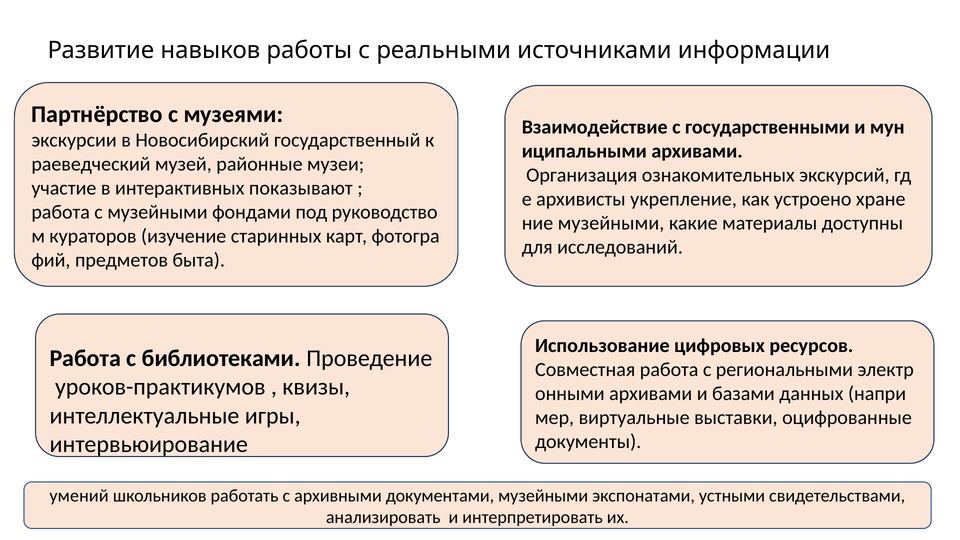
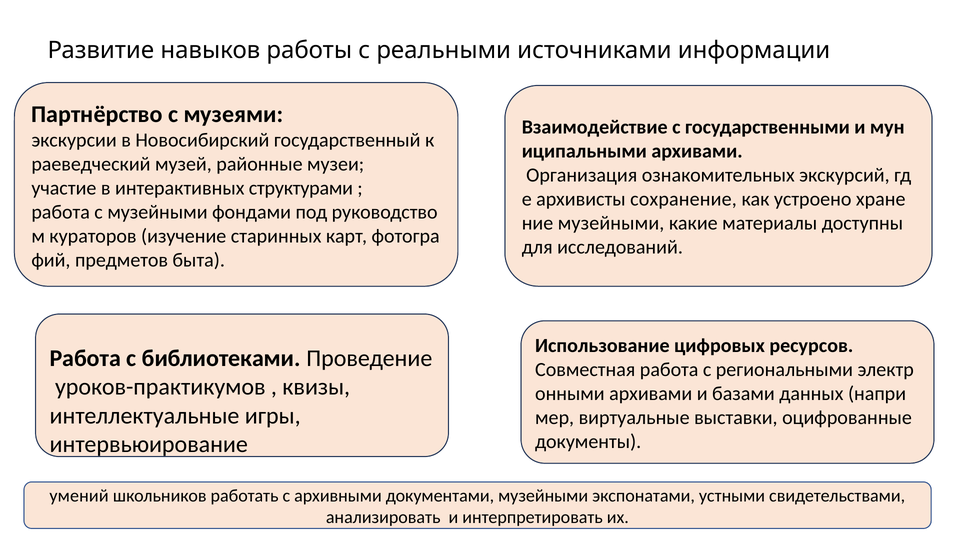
показывают: показывают -> структурами
укрепление: укрепление -> сохранение
